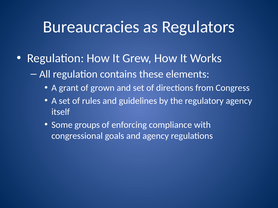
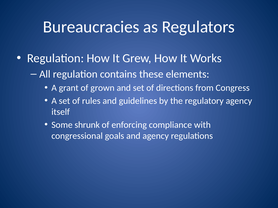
groups: groups -> shrunk
